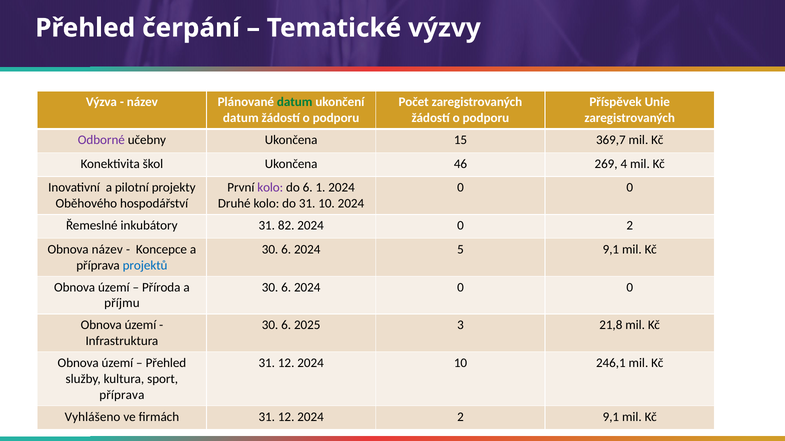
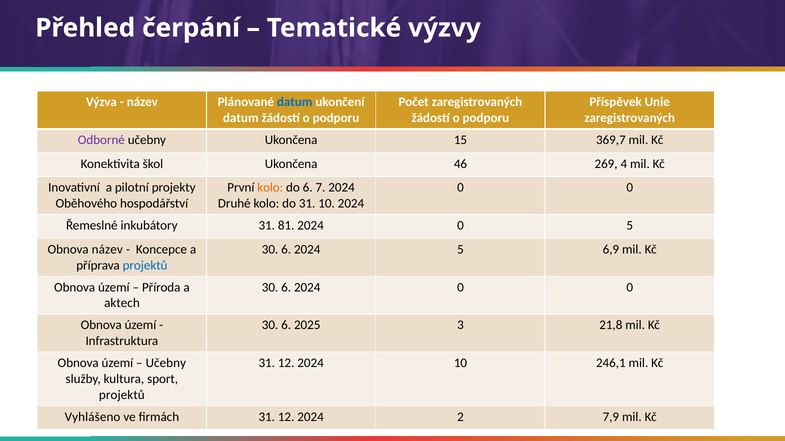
datum at (295, 102) colour: green -> blue
kolo at (270, 188) colour: purple -> orange
1: 1 -> 7
82: 82 -> 81
0 2: 2 -> 5
5 9,1: 9,1 -> 6,9
příjmu: příjmu -> aktech
Přehled at (166, 363): Přehled -> Učebny
příprava at (122, 395): příprava -> projektů
2 9,1: 9,1 -> 7,9
